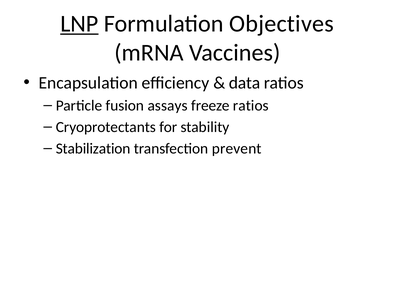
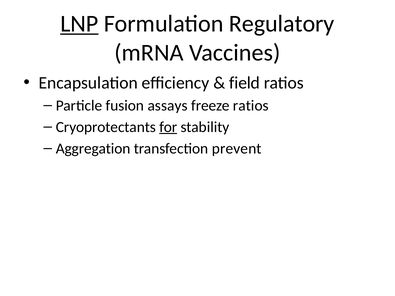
Objectives: Objectives -> Regulatory
data: data -> field
for underline: none -> present
Stabilization: Stabilization -> Aggregation
